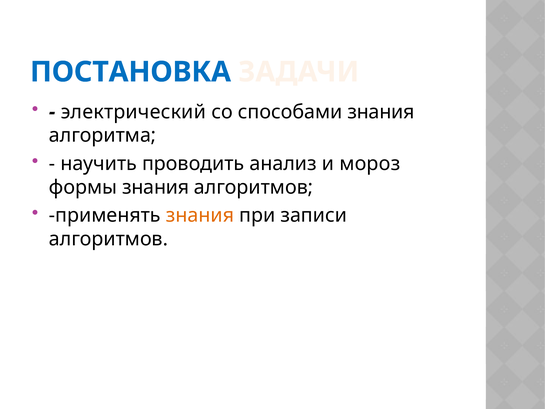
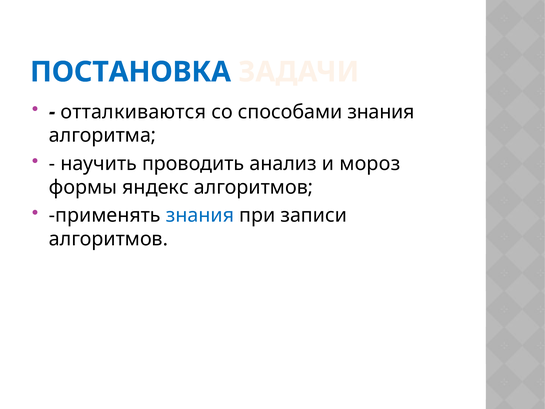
электрический: электрический -> отталкиваются
формы знания: знания -> яндекс
знания at (200, 215) colour: orange -> blue
